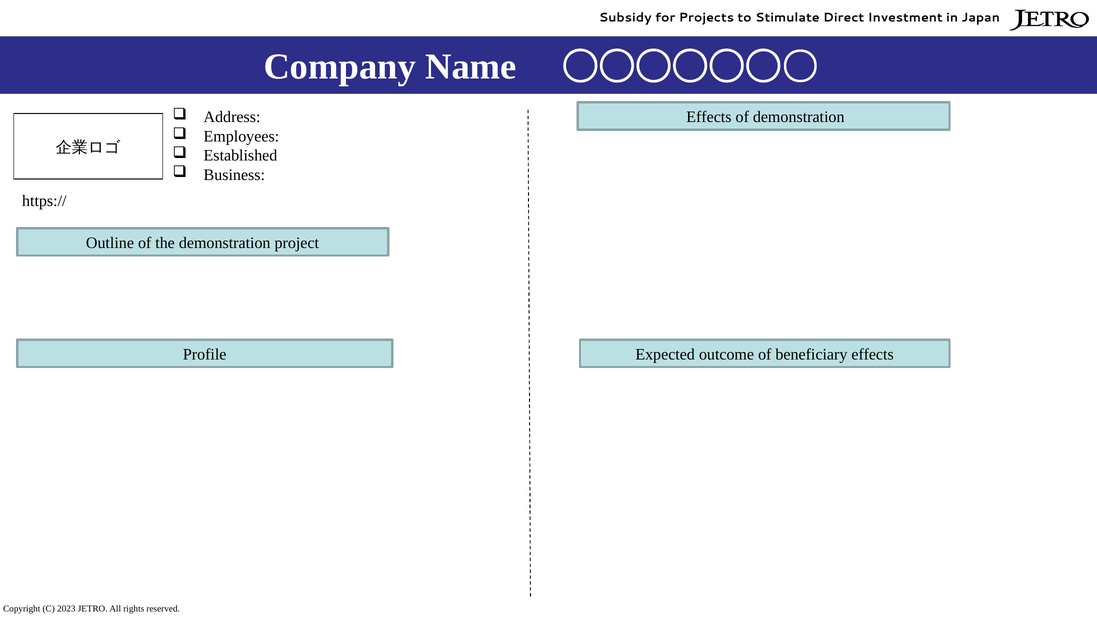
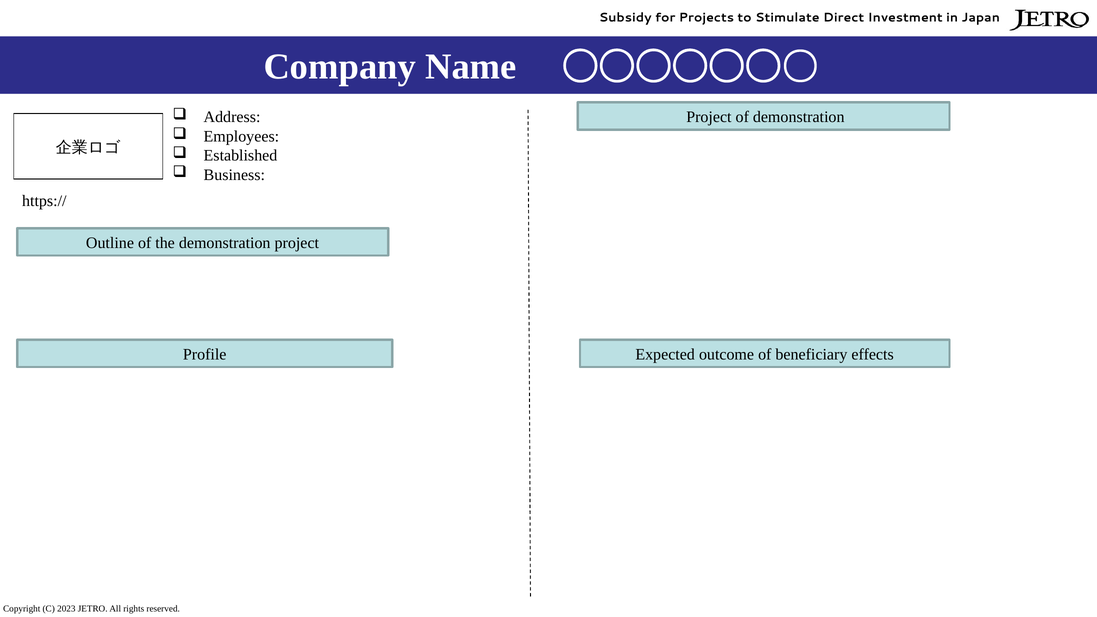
Effects at (709, 117): Effects -> Project
